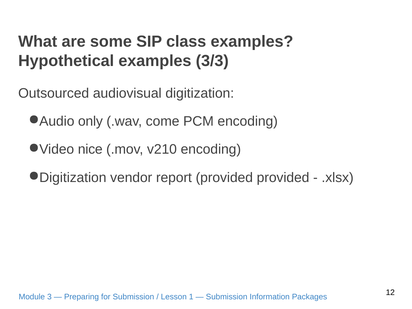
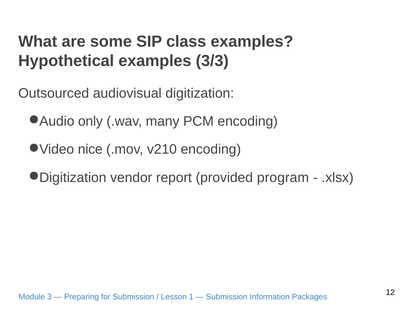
come: come -> many
provided provided: provided -> program
